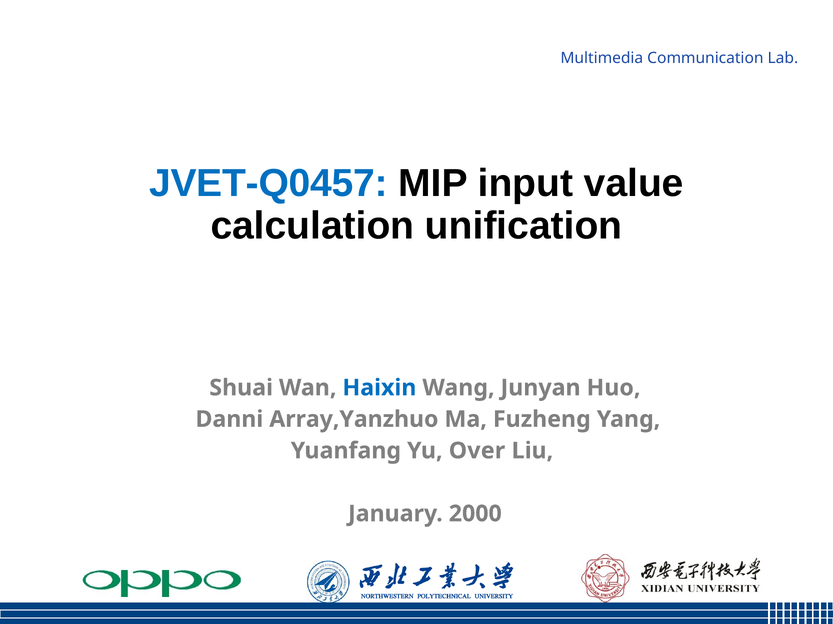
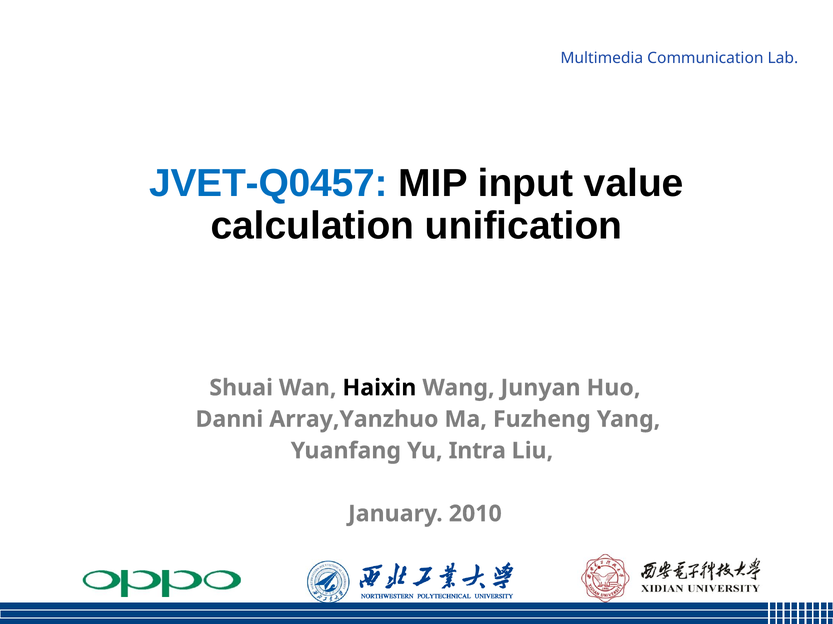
Haixin colour: blue -> black
Over: Over -> Intra
2000: 2000 -> 2010
